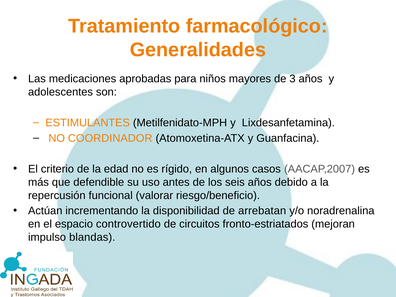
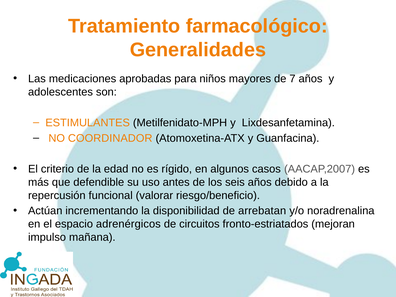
3: 3 -> 7
controvertido: controvertido -> adrenérgicos
blandas: blandas -> mañana
